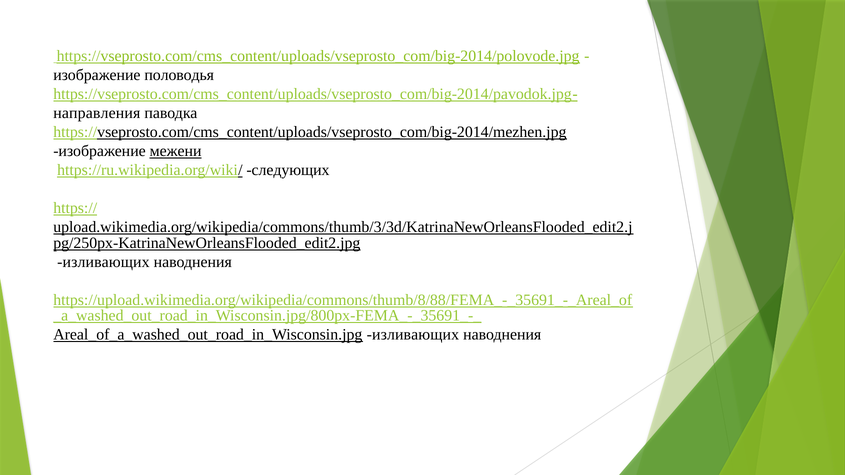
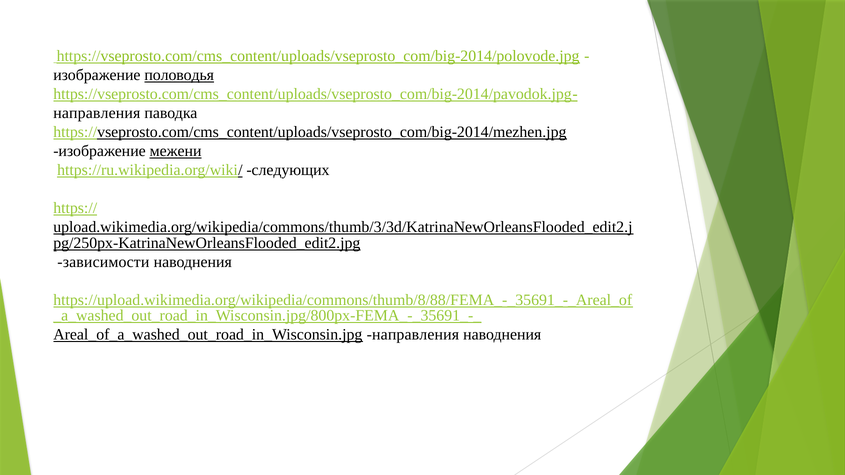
половодья underline: none -> present
изливающих at (103, 262): изливающих -> зависимости
изливающих at (413, 335): изливающих -> направления
